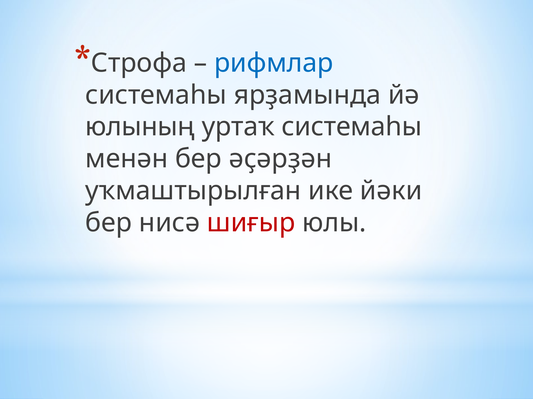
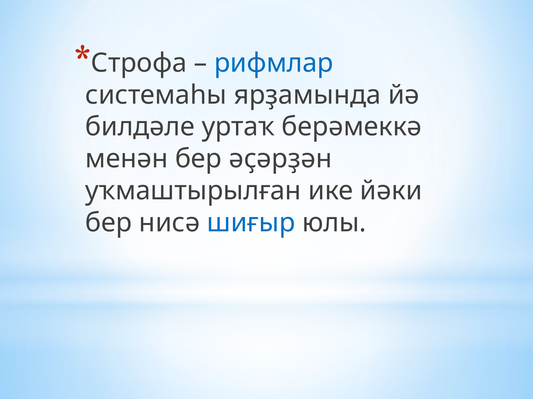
юлының: юлының -> билдәле
уртаҡ системаһы: системаһы -> берәмеккә
шиғыр colour: red -> blue
